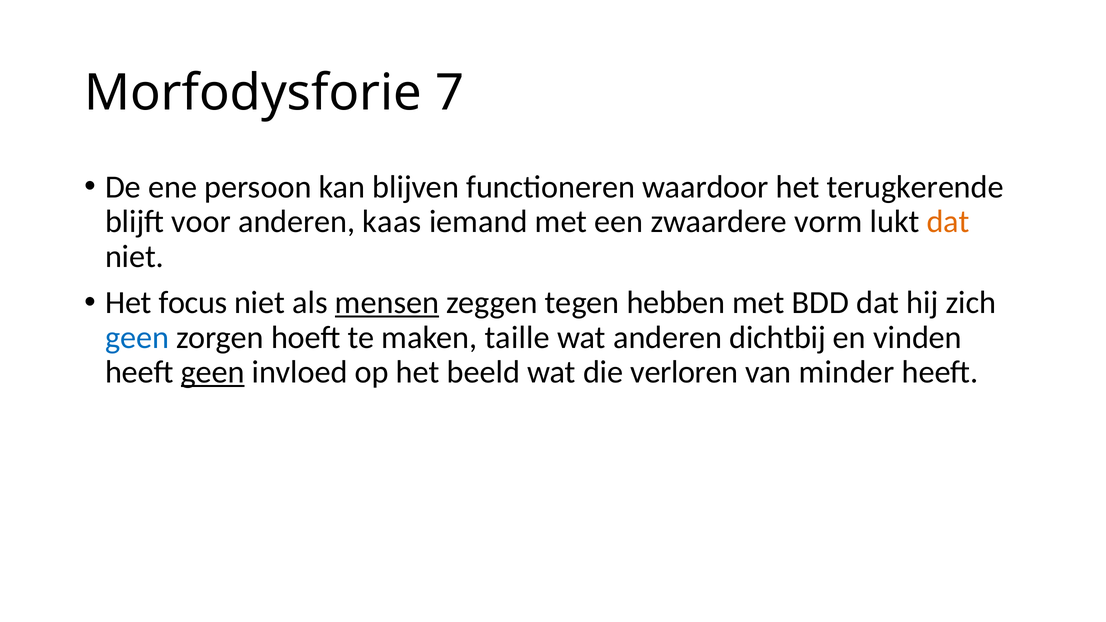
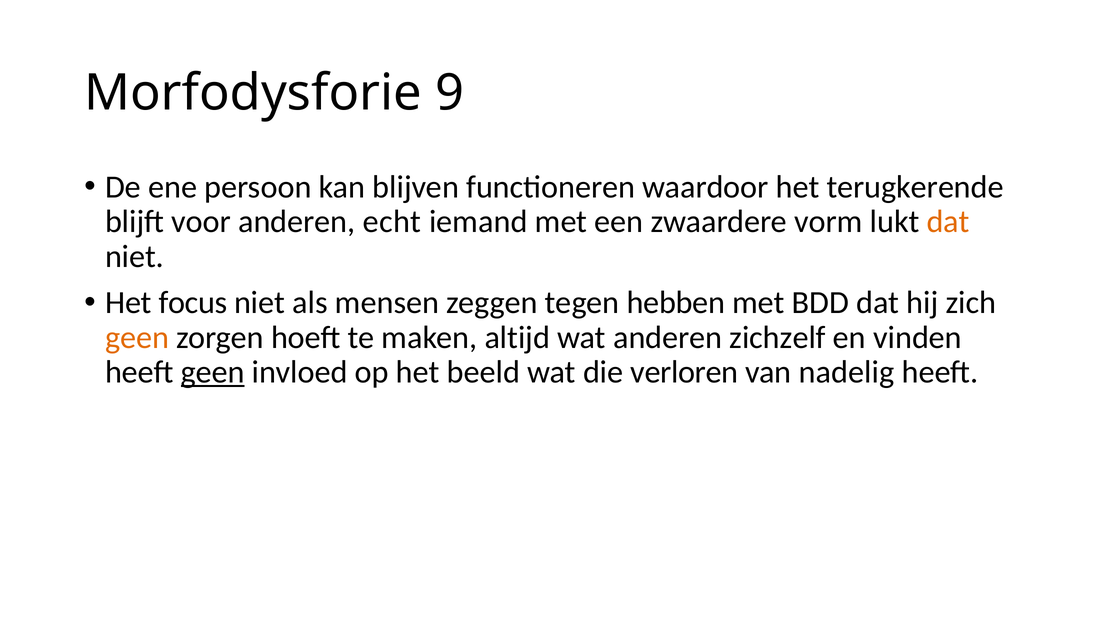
7: 7 -> 9
kaas: kaas -> echt
mensen underline: present -> none
geen at (137, 338) colour: blue -> orange
taille: taille -> altijd
dichtbij: dichtbij -> zichzelf
minder: minder -> nadelig
